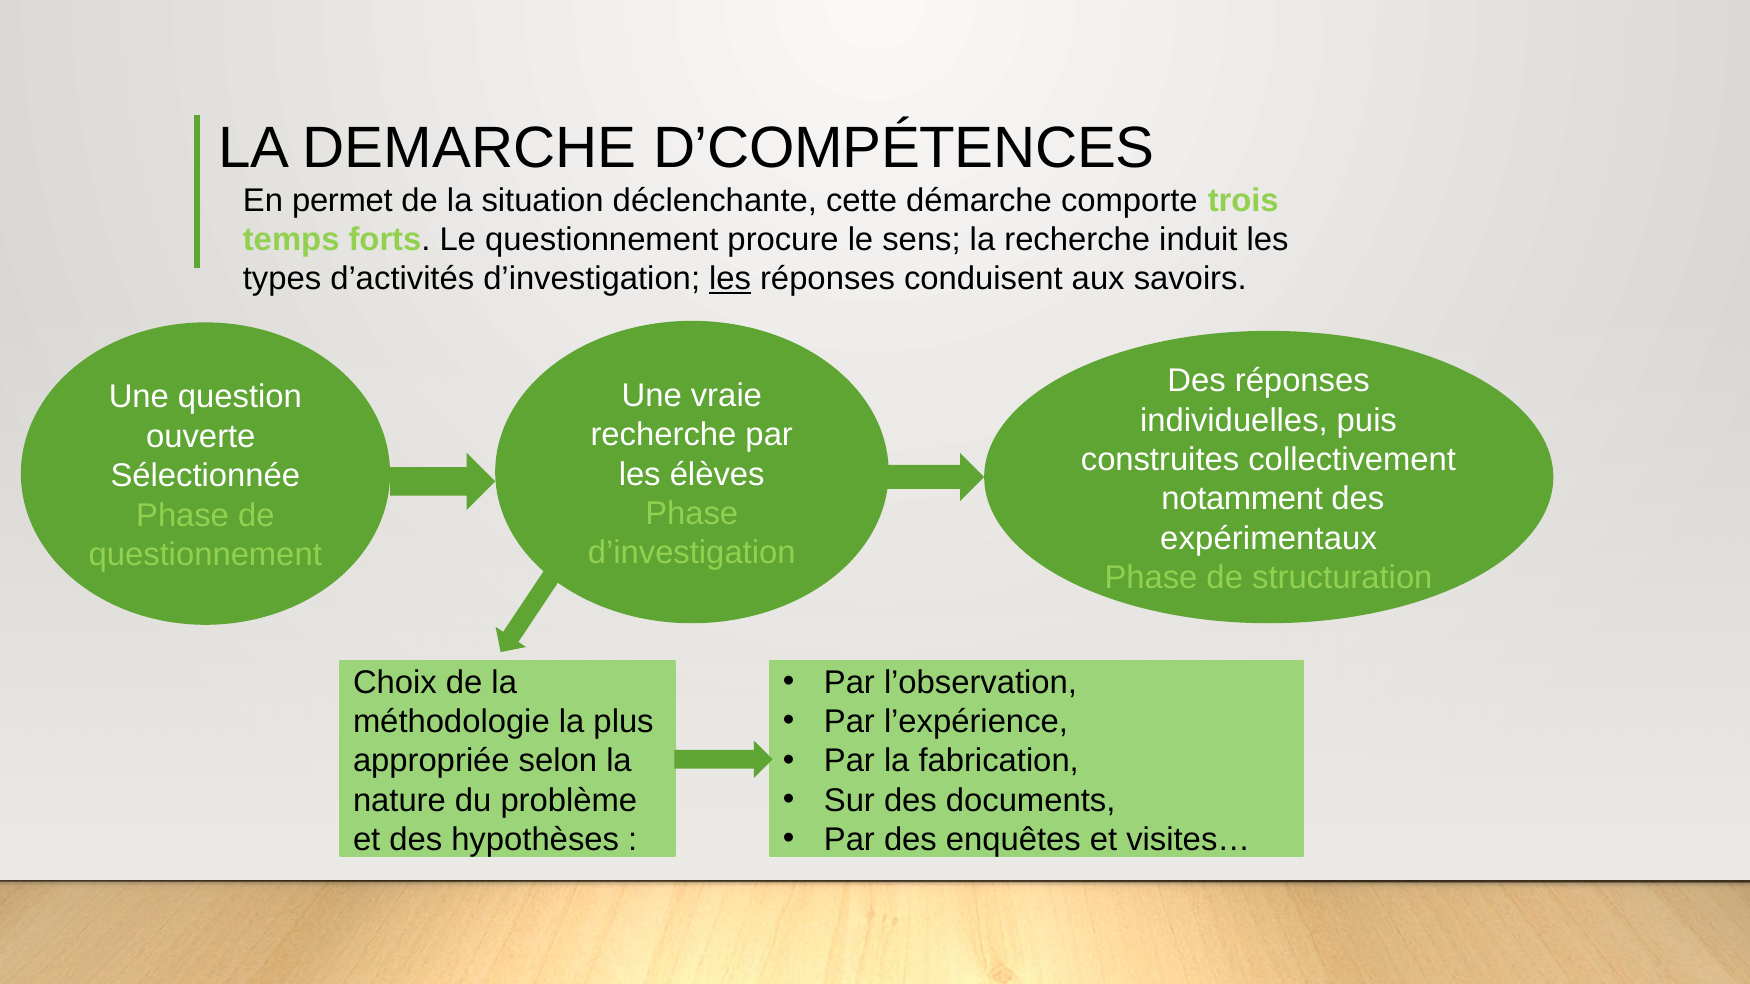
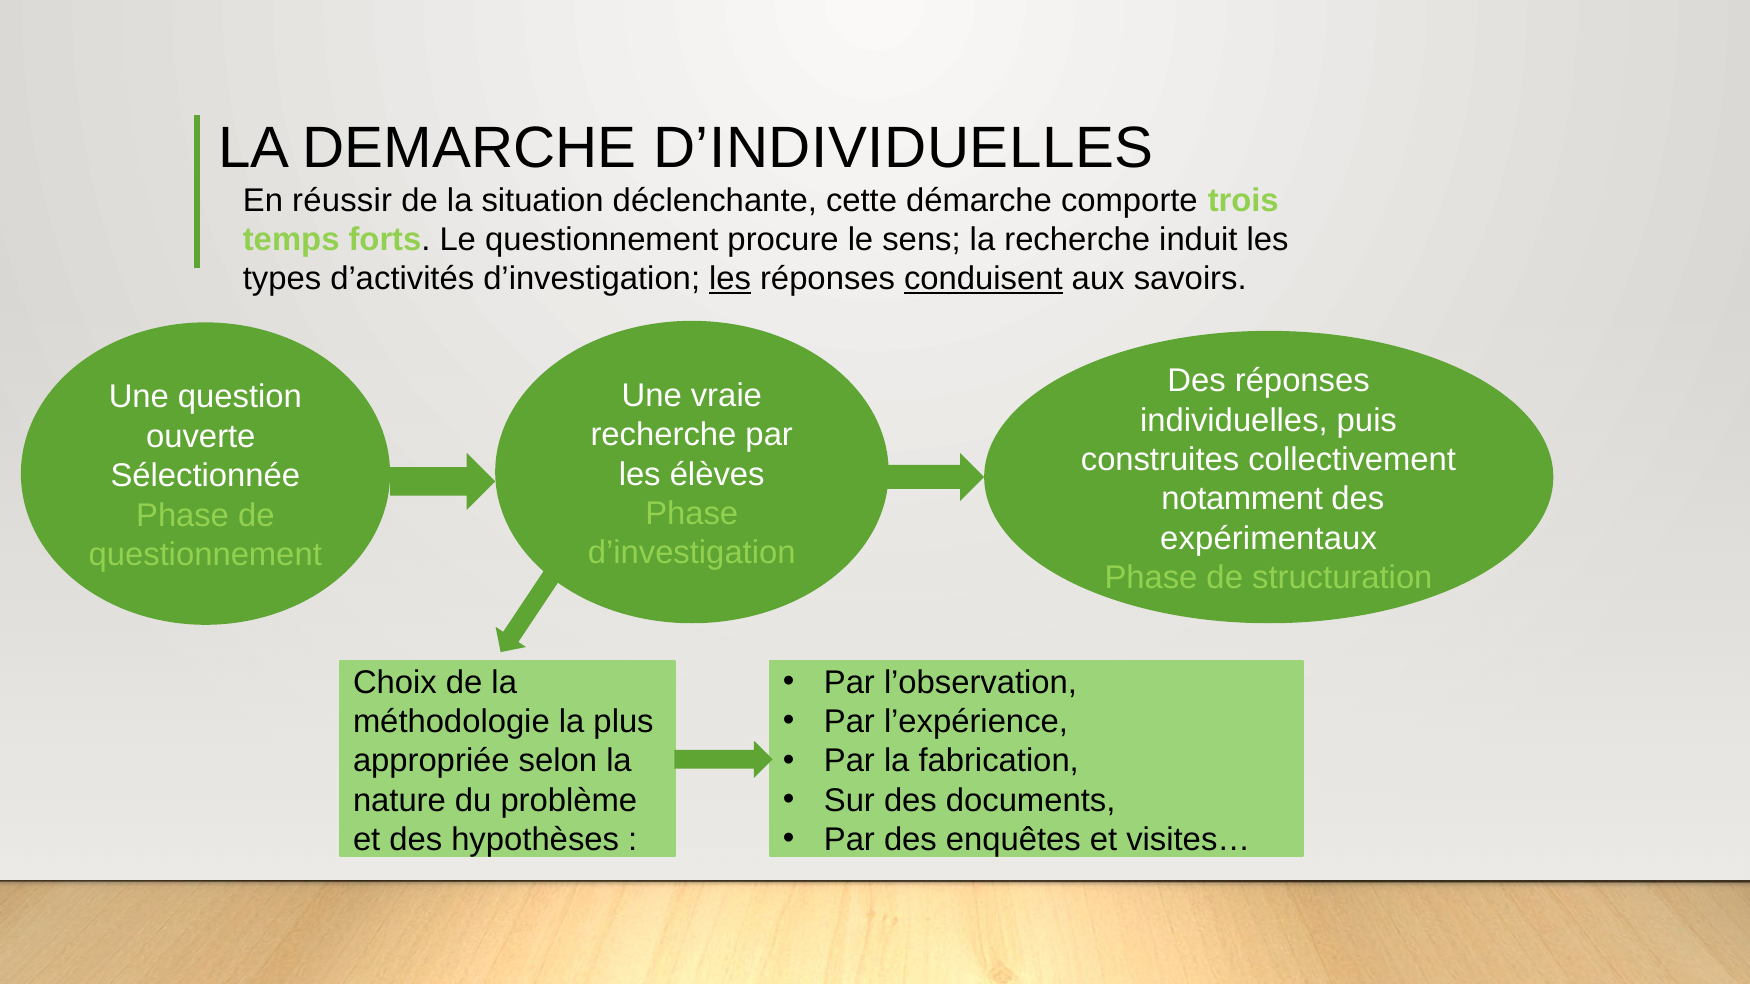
D’COMPÉTENCES: D’COMPÉTENCES -> D’INDIVIDUELLES
permet: permet -> réussir
conduisent underline: none -> present
